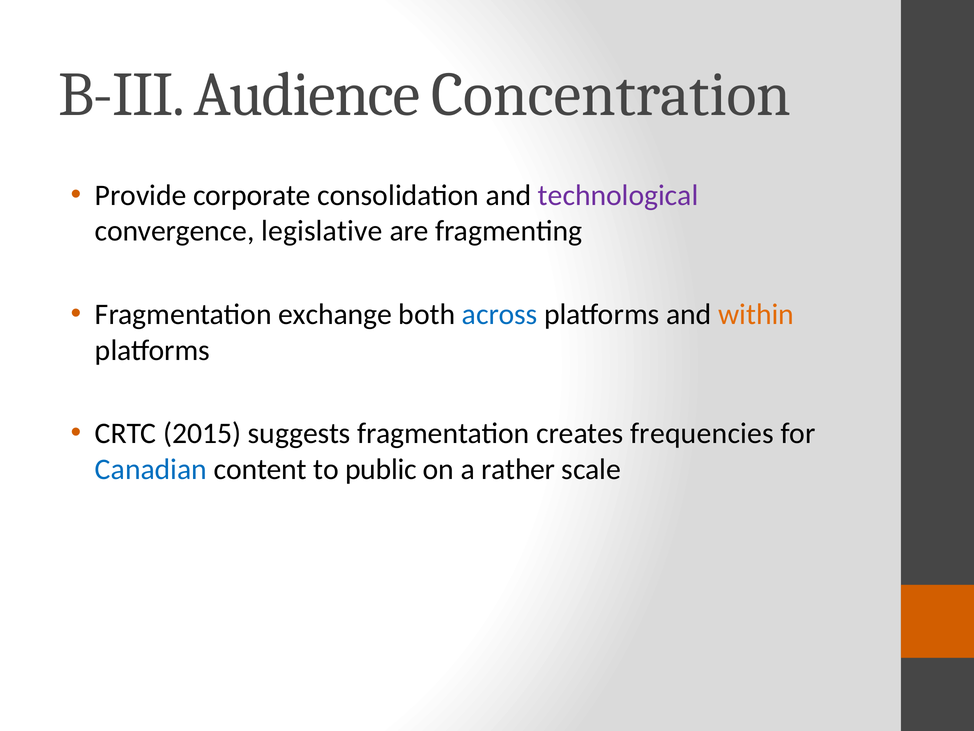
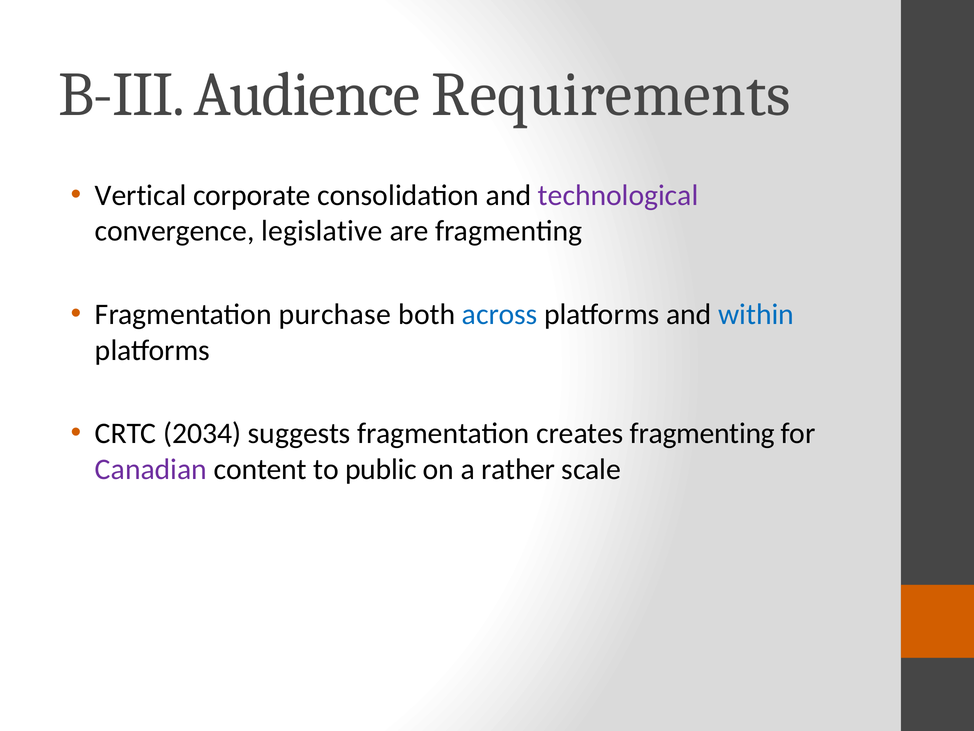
Concentration: Concentration -> Requirements
Provide: Provide -> Vertical
exchange: exchange -> purchase
within colour: orange -> blue
2015: 2015 -> 2034
creates frequencies: frequencies -> fragmenting
Canadian colour: blue -> purple
